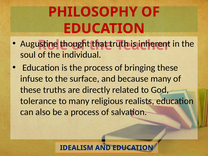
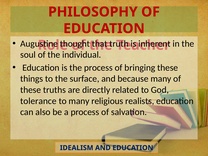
infuse: infuse -> things
